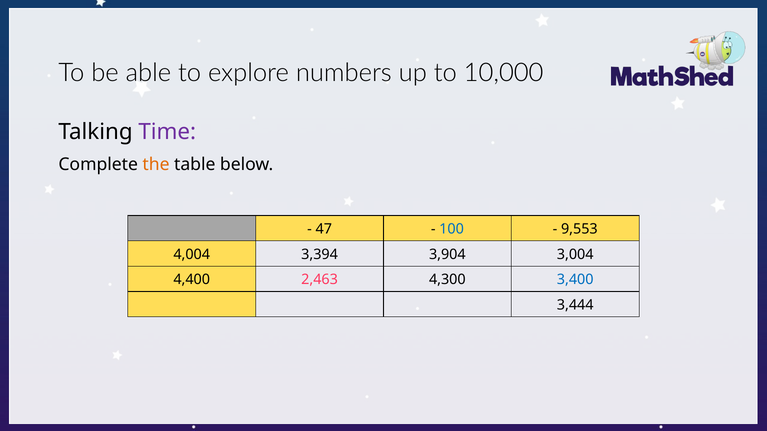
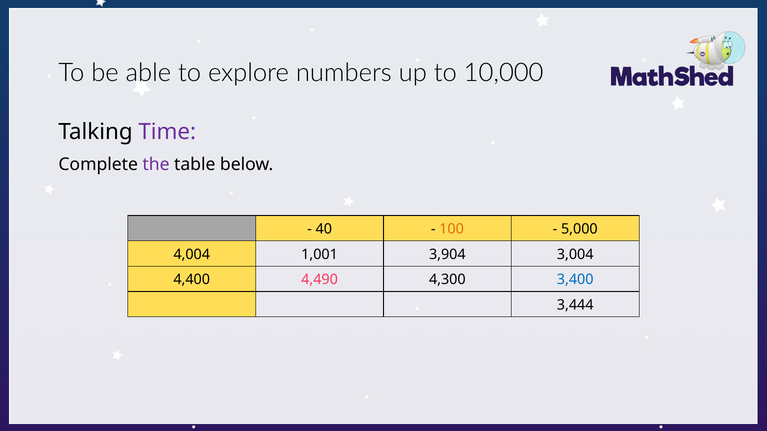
the colour: orange -> purple
47: 47 -> 40
100 colour: blue -> orange
9,553: 9,553 -> 5,000
3,394: 3,394 -> 1,001
2,463: 2,463 -> 4,490
